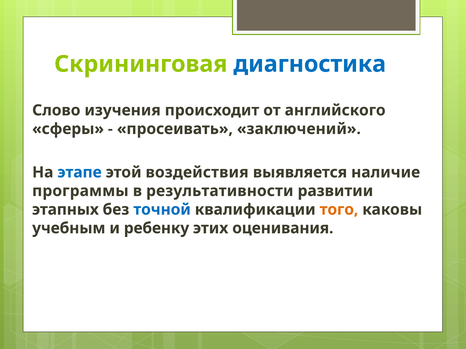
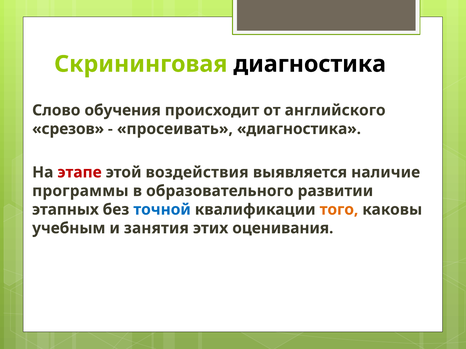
диагностика at (310, 64) colour: blue -> black
изучения: изучения -> обучения
сферы: сферы -> срезов
просеивать заключений: заключений -> диагностика
этапе colour: blue -> red
результативности: результативности -> образовательного
ребенку: ребенку -> занятия
